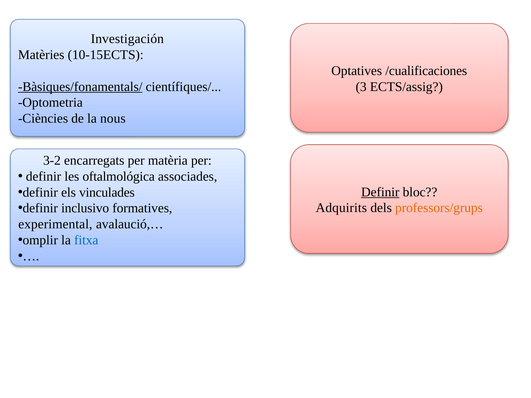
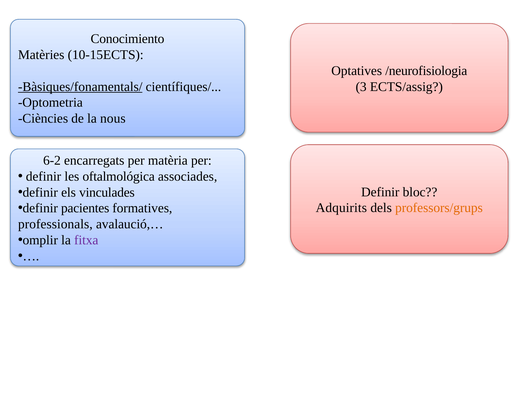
Investigación: Investigación -> Conocimiento
/cualificaciones: /cualificaciones -> /neurofisiologia
3-2: 3-2 -> 6-2
Definir at (380, 192) underline: present -> none
inclusivo: inclusivo -> pacientes
experimental: experimental -> professionals
fitxa colour: blue -> purple
